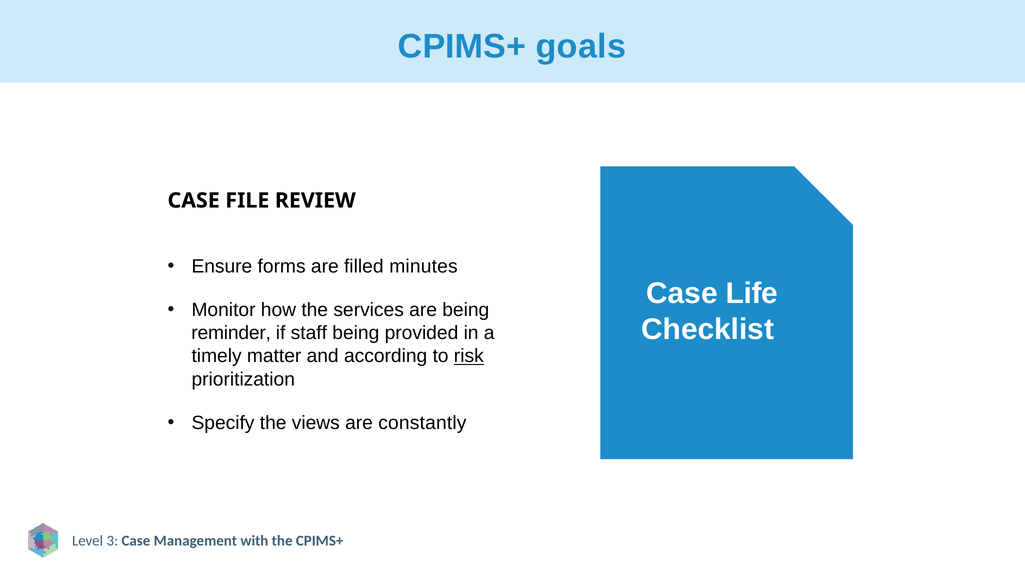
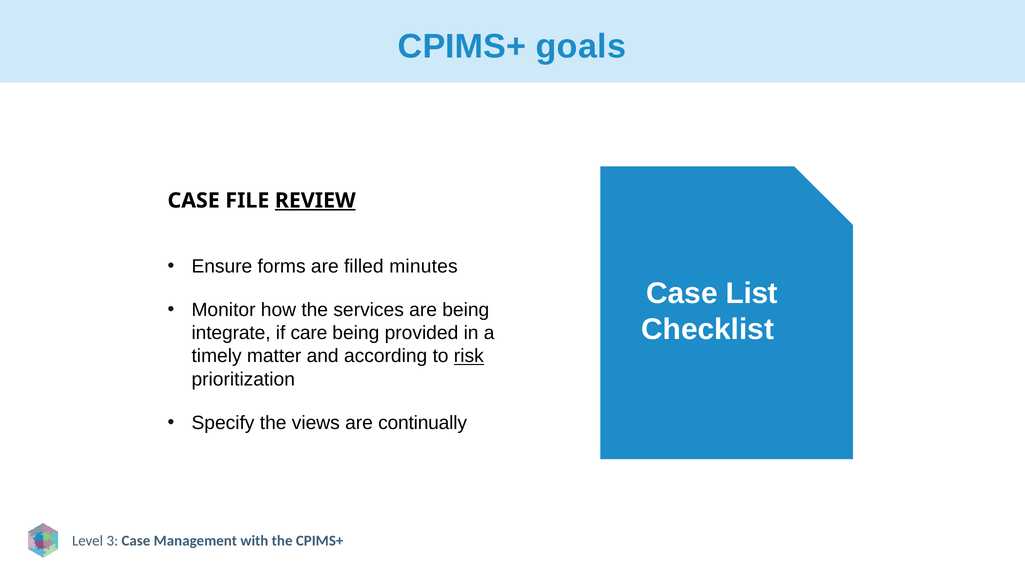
REVIEW underline: none -> present
Life: Life -> List
reminder: reminder -> integrate
staff: staff -> care
constantly: constantly -> continually
